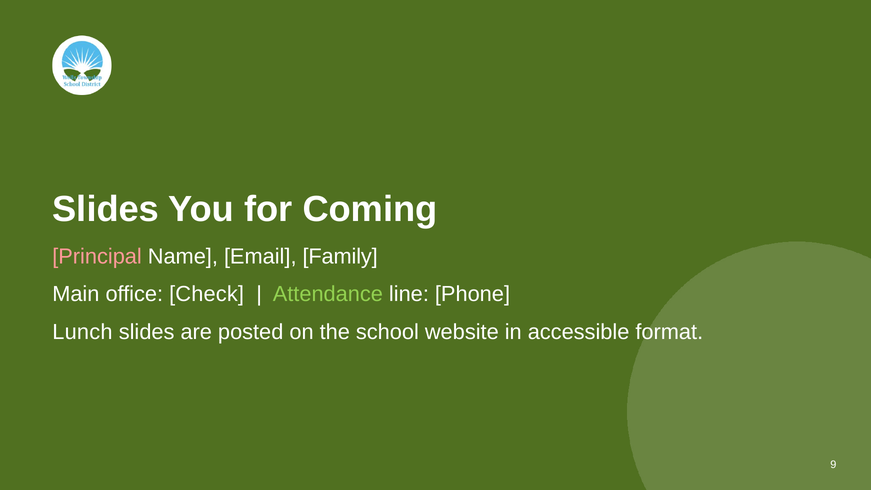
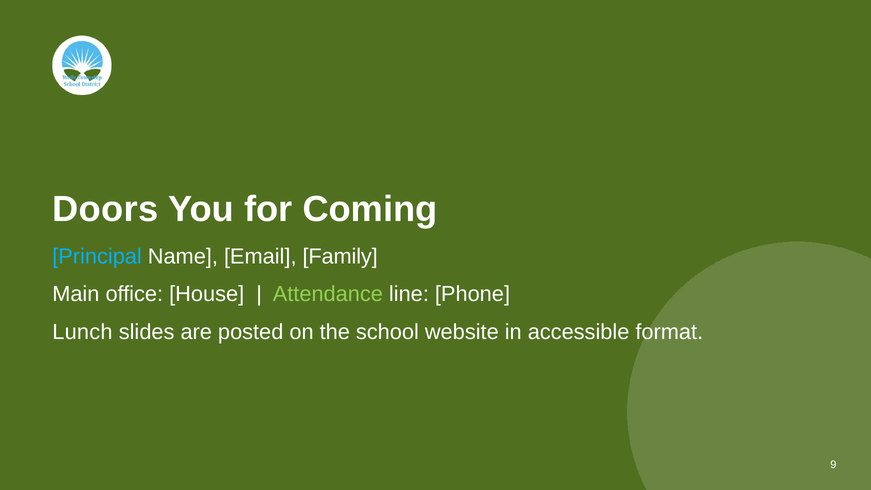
Slides at (106, 209): Slides -> Doors
Principal colour: pink -> light blue
Check: Check -> House
